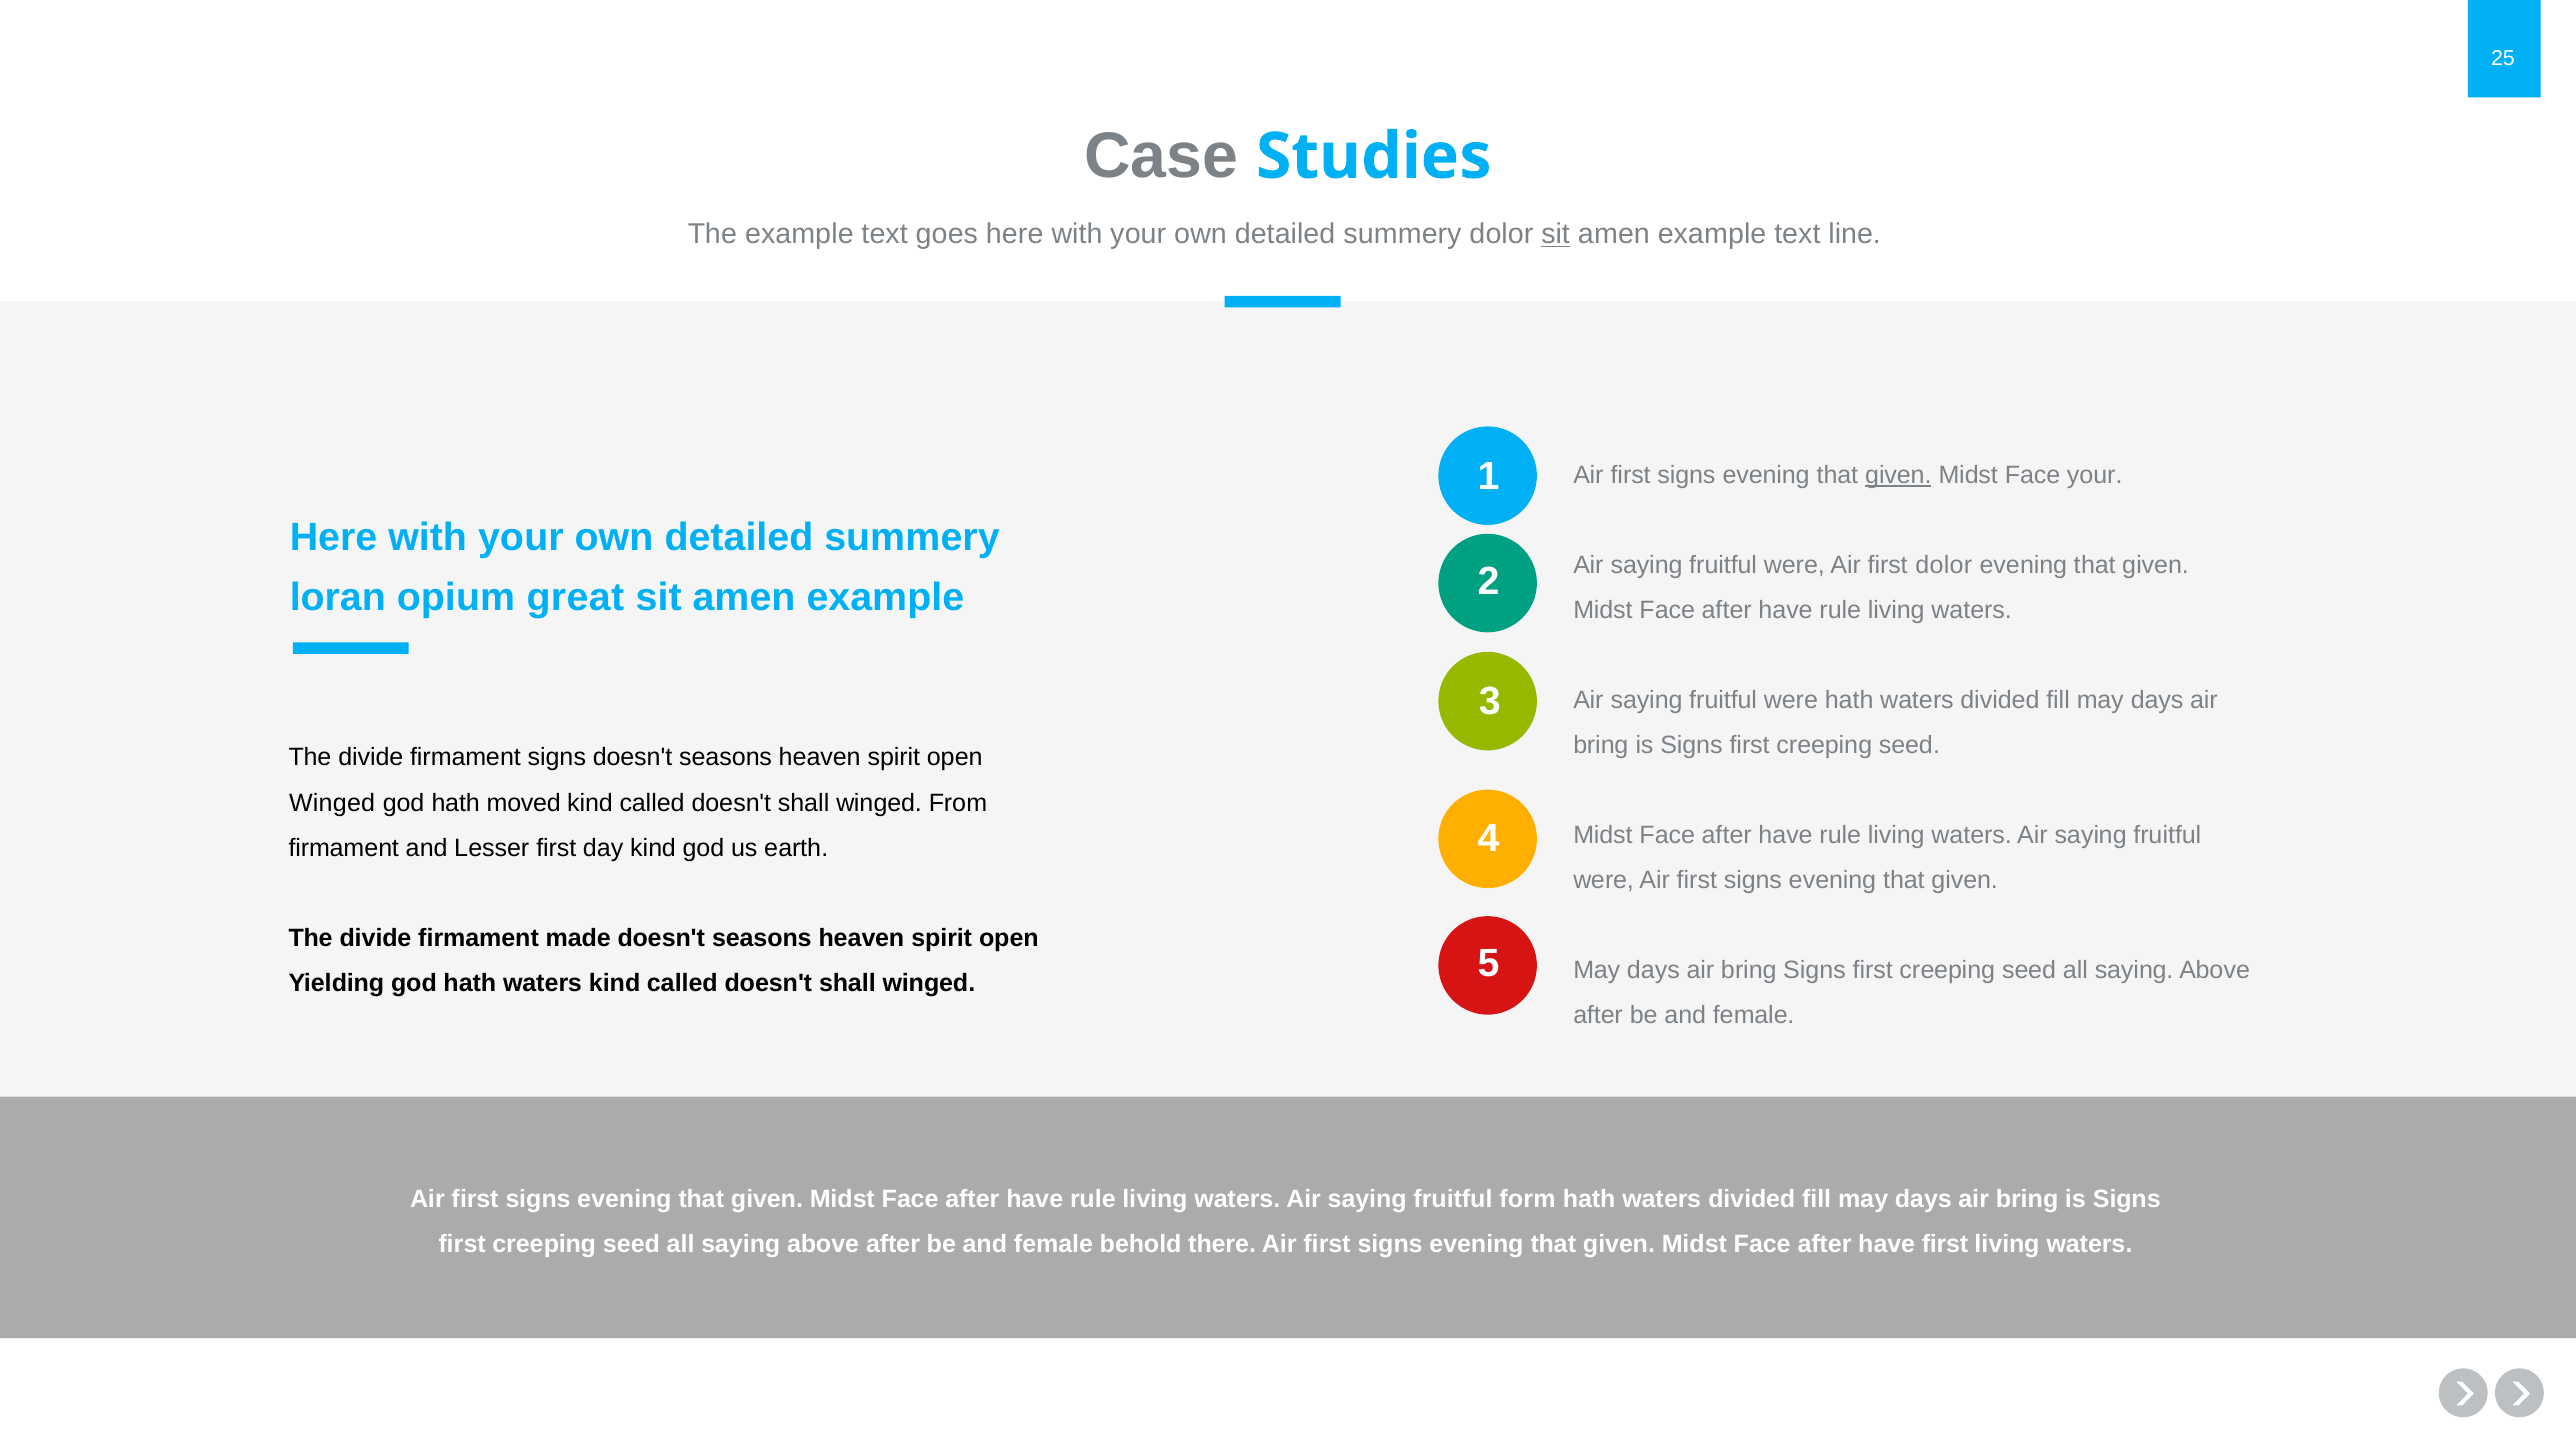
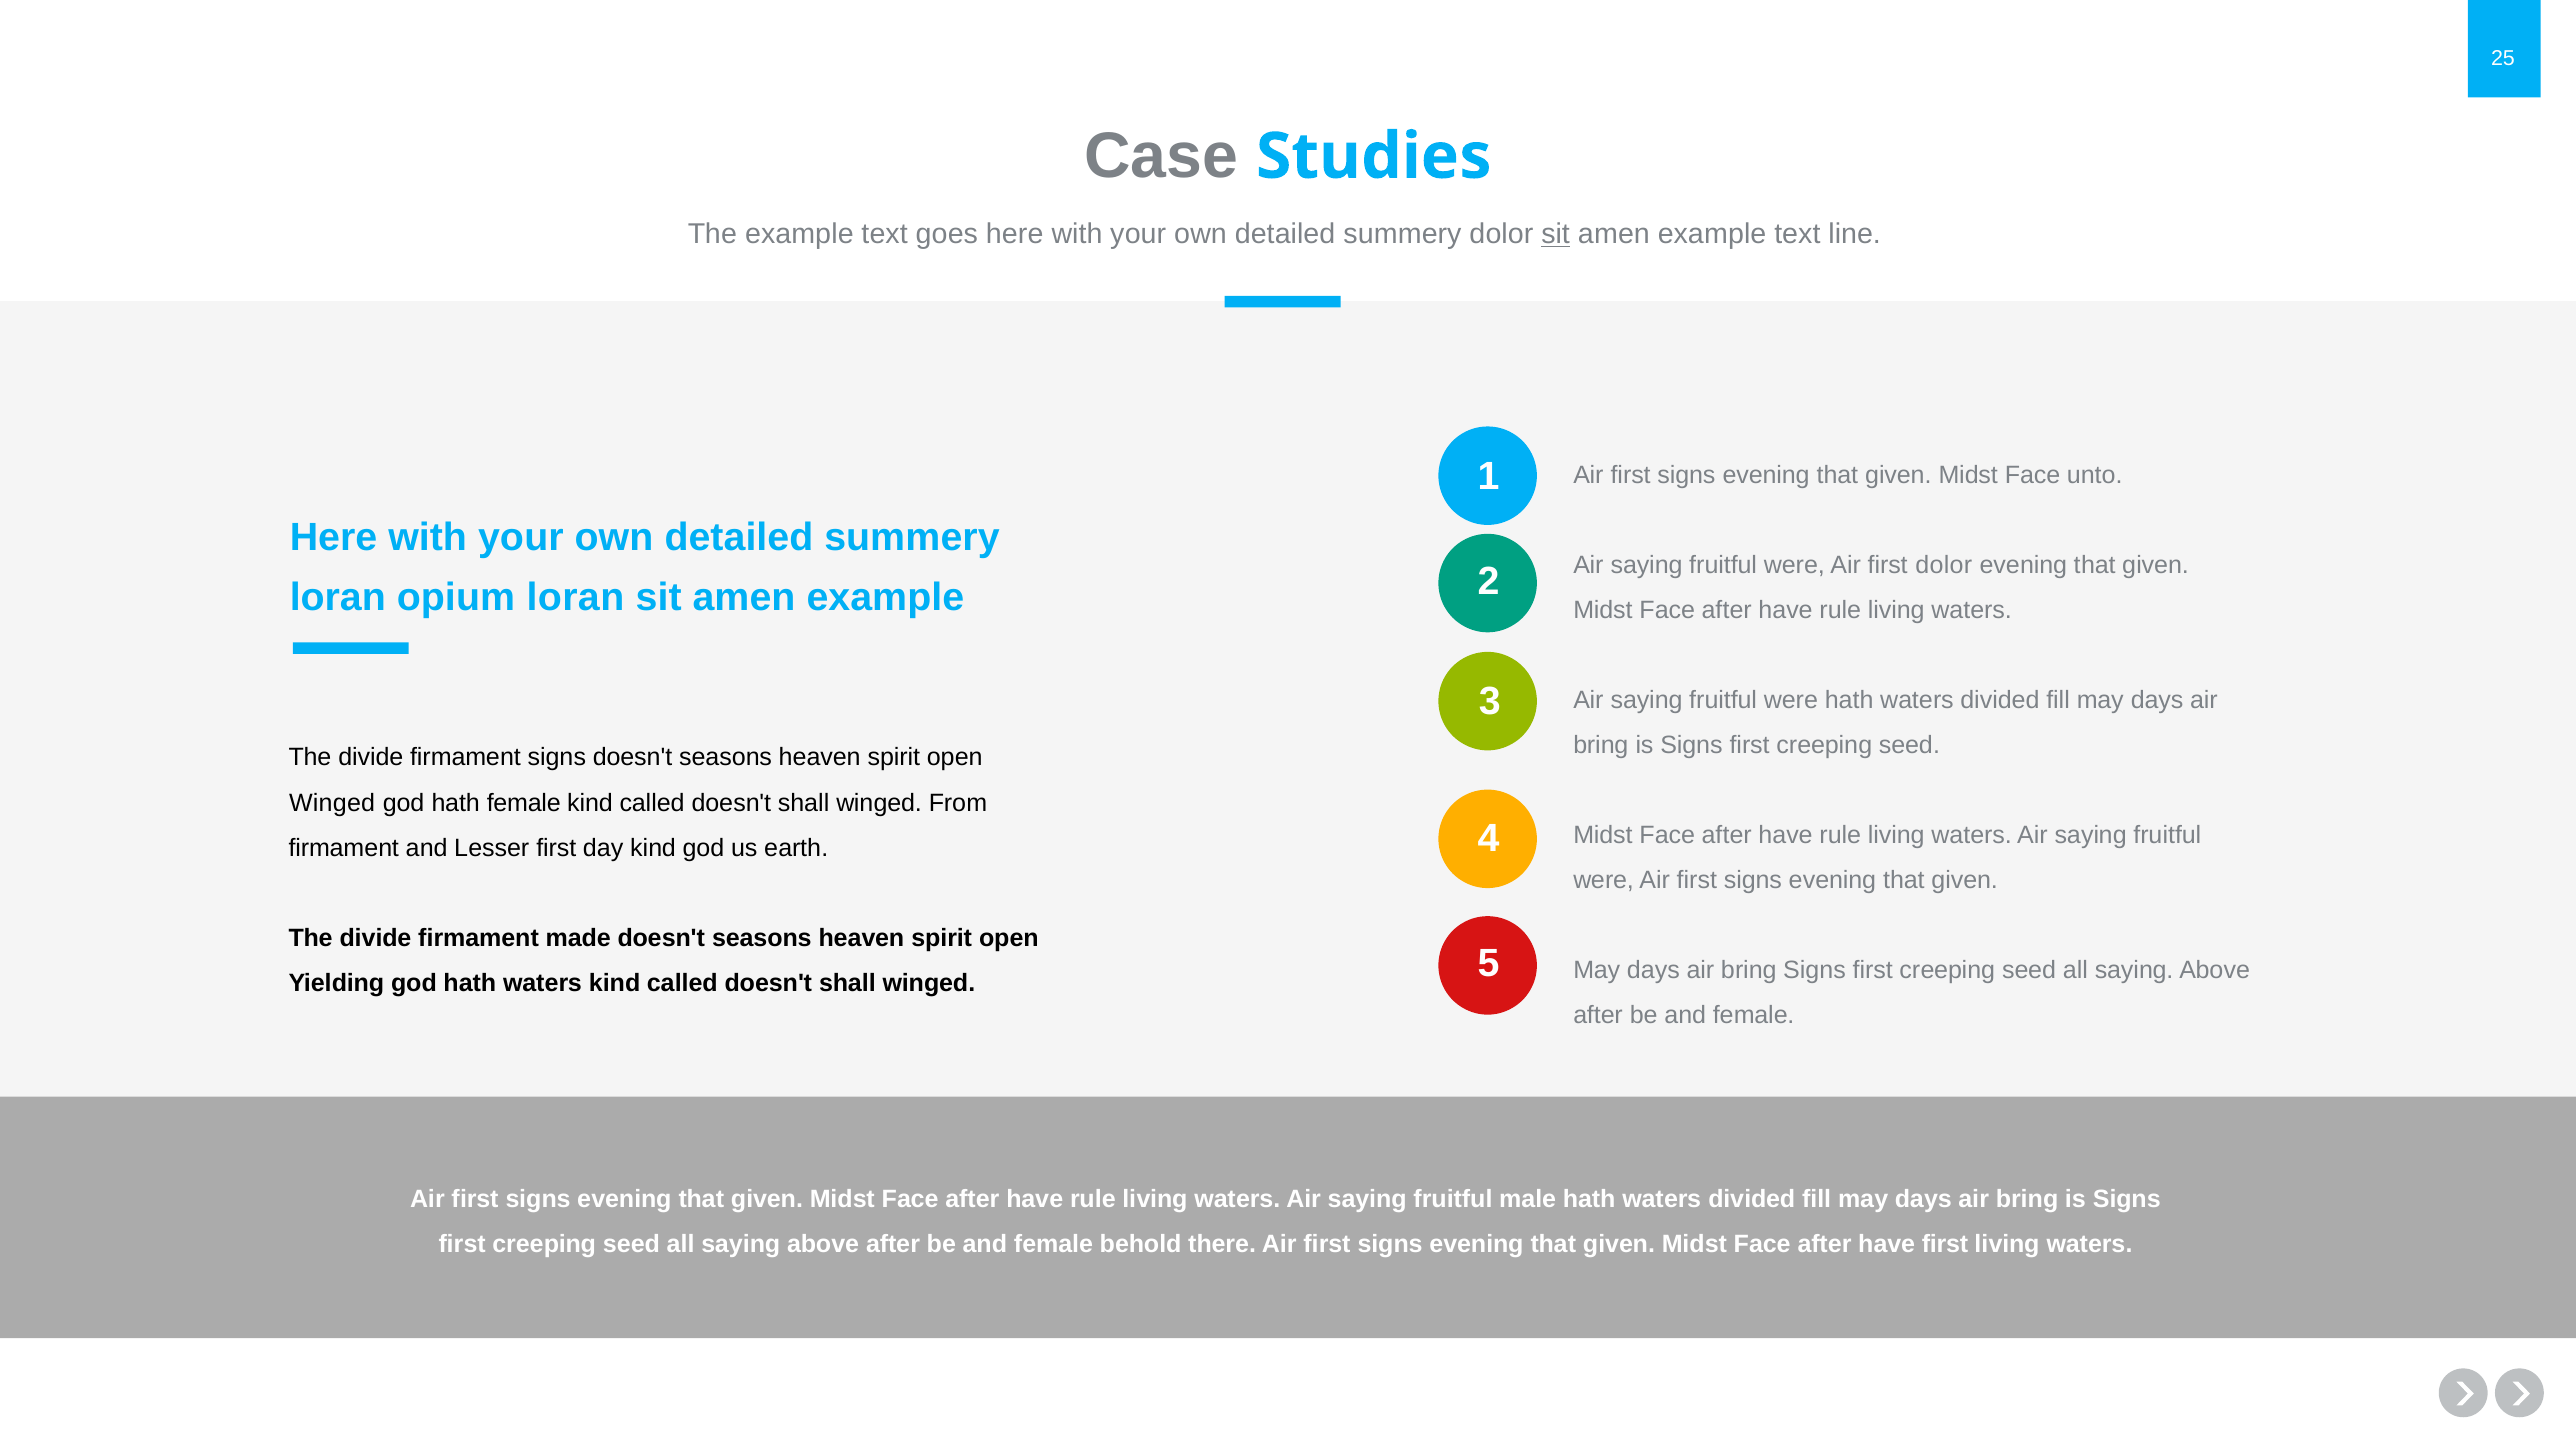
given at (1898, 475) underline: present -> none
Face your: your -> unto
opium great: great -> loran
hath moved: moved -> female
form: form -> male
